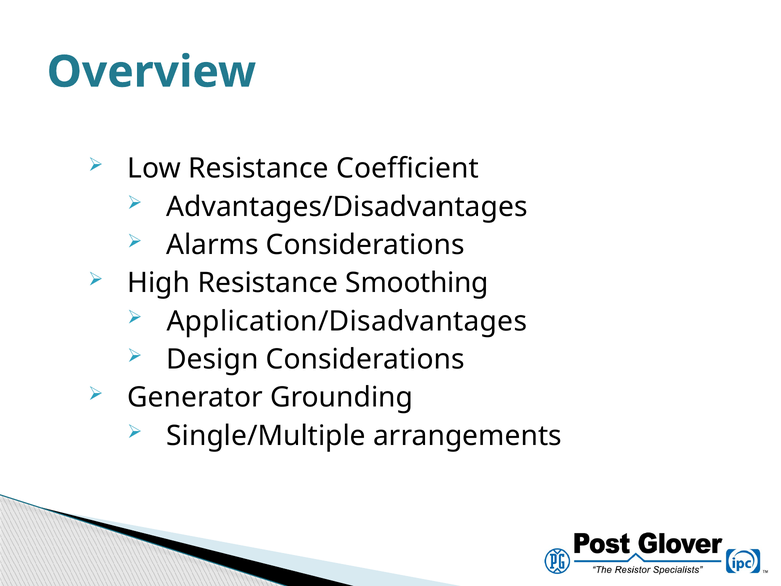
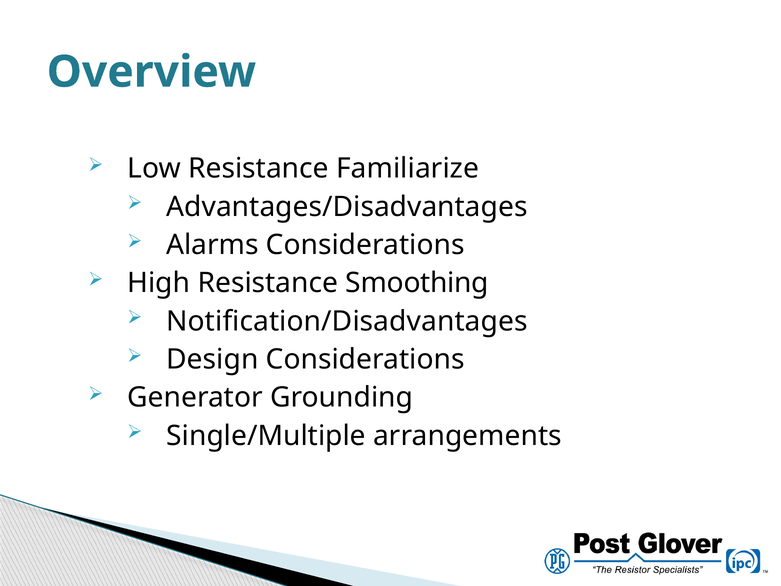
Coefficient: Coefficient -> Familiarize
Application/Disadvantages: Application/Disadvantages -> Notification/Disadvantages
